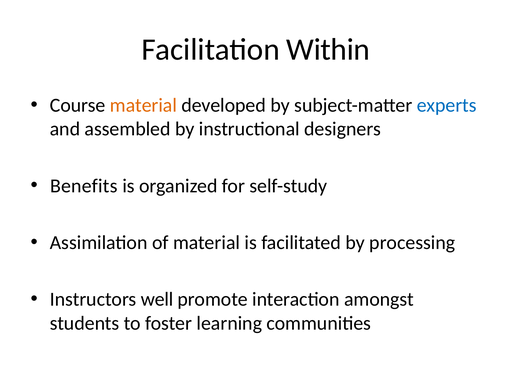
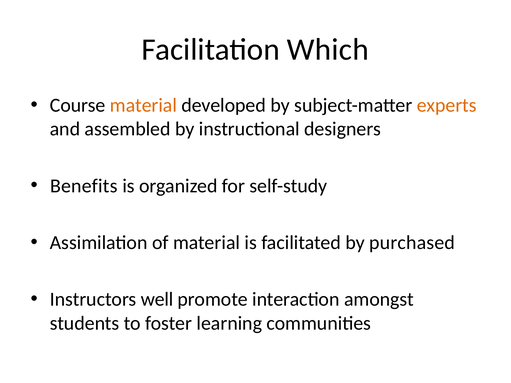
Within: Within -> Which
experts colour: blue -> orange
processing: processing -> purchased
